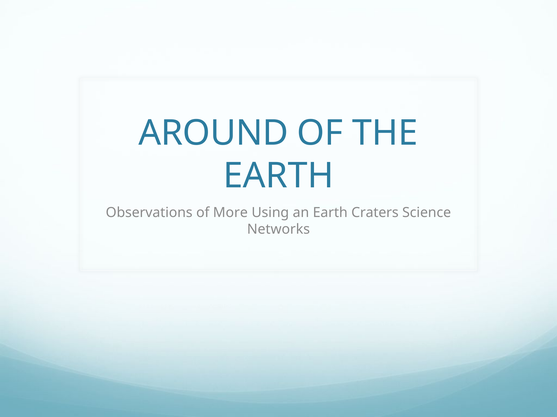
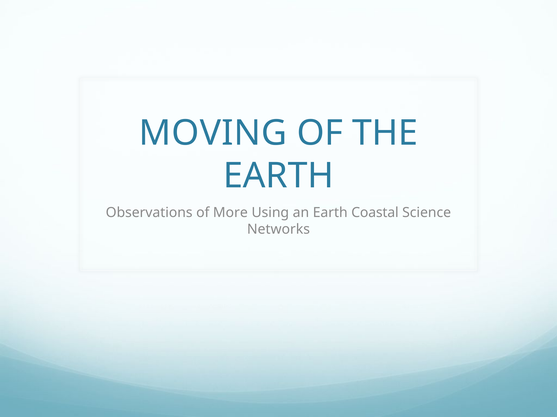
AROUND: AROUND -> MOVING
Craters: Craters -> Coastal
